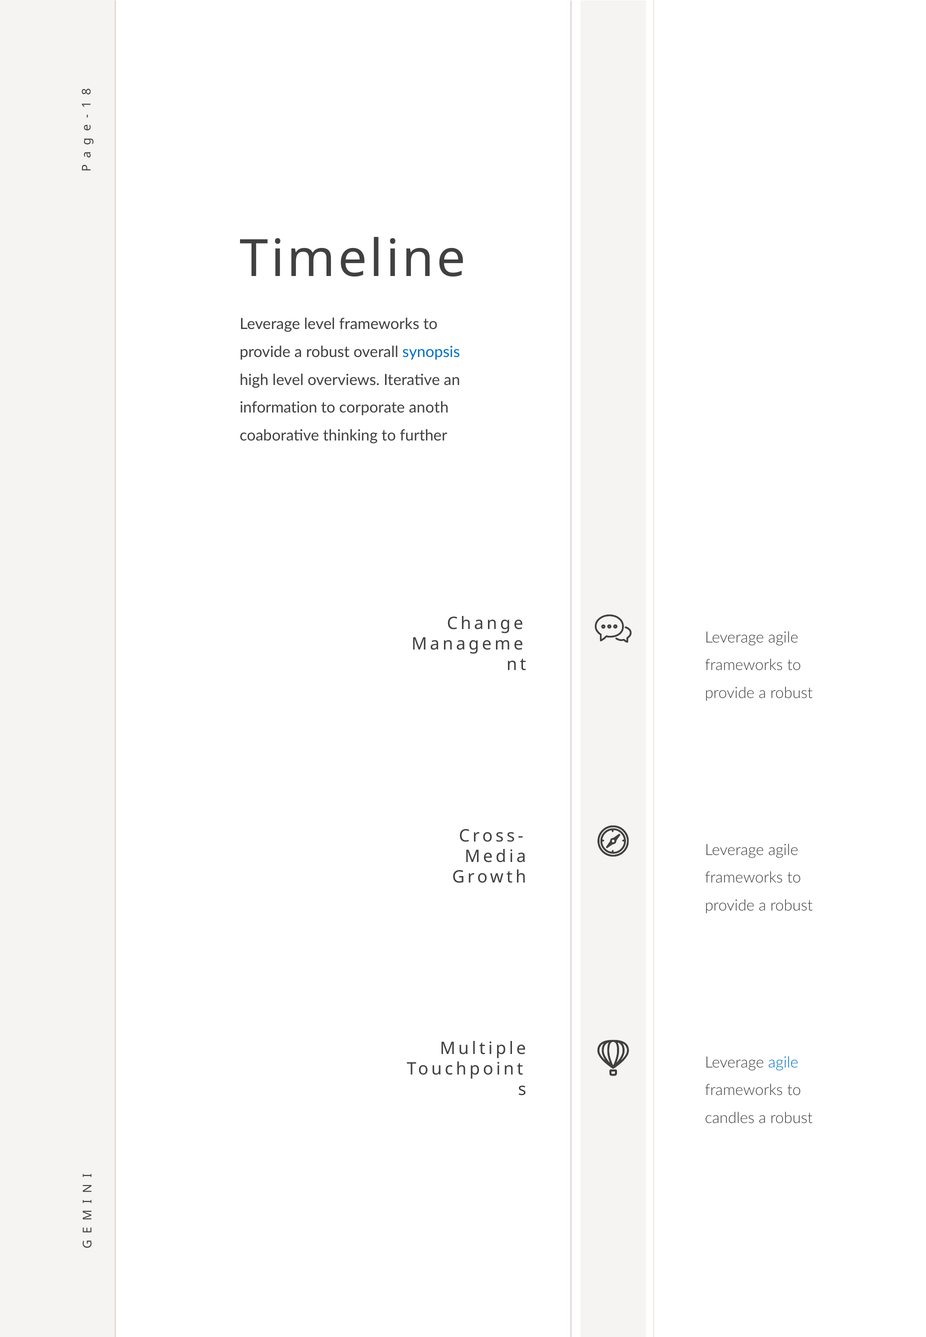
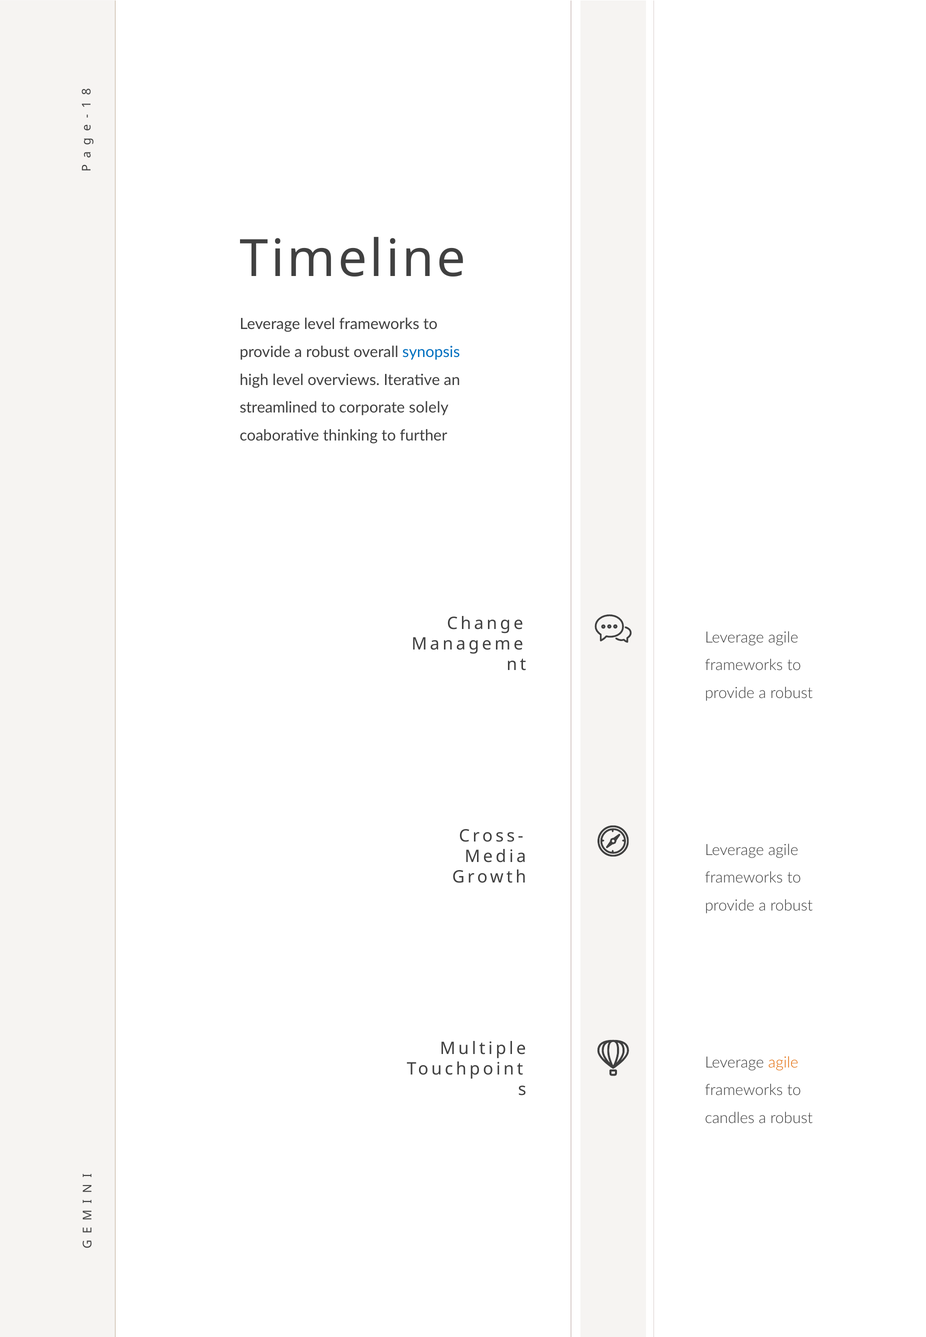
information: information -> streamlined
anoth: anoth -> solely
agile at (783, 1063) colour: blue -> orange
